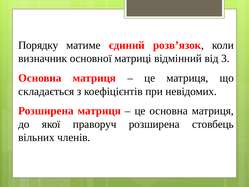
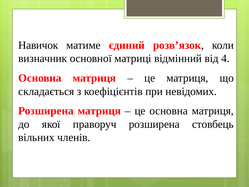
Порядку: Порядку -> Навичок
3: 3 -> 4
